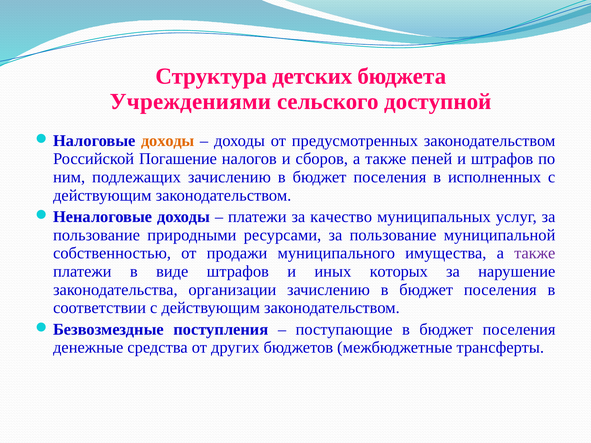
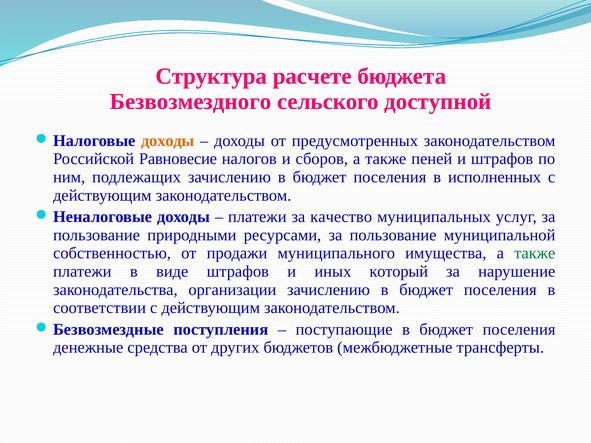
детских: детских -> расчете
Учреждениями: Учреждениями -> Безвозмездного
Погашение: Погашение -> Равновесие
также at (535, 253) colour: purple -> green
которых: которых -> который
